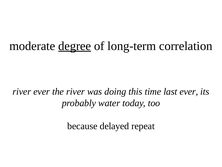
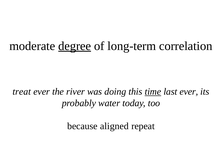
river at (22, 91): river -> treat
time underline: none -> present
delayed: delayed -> aligned
